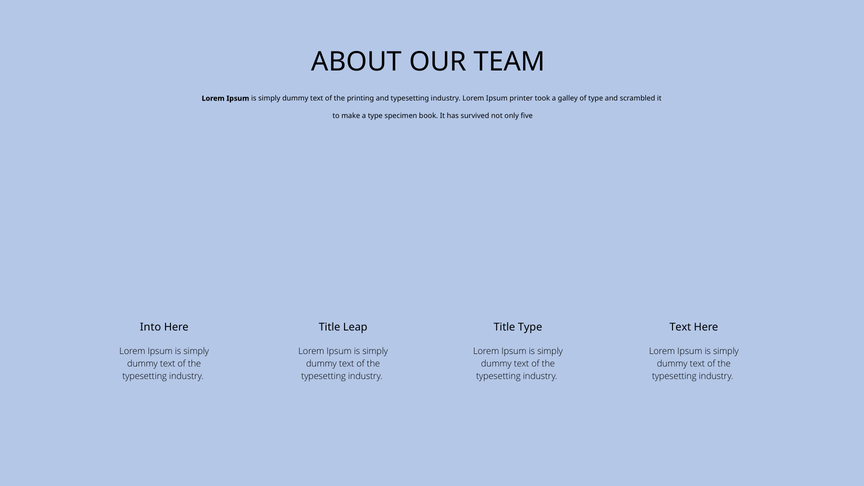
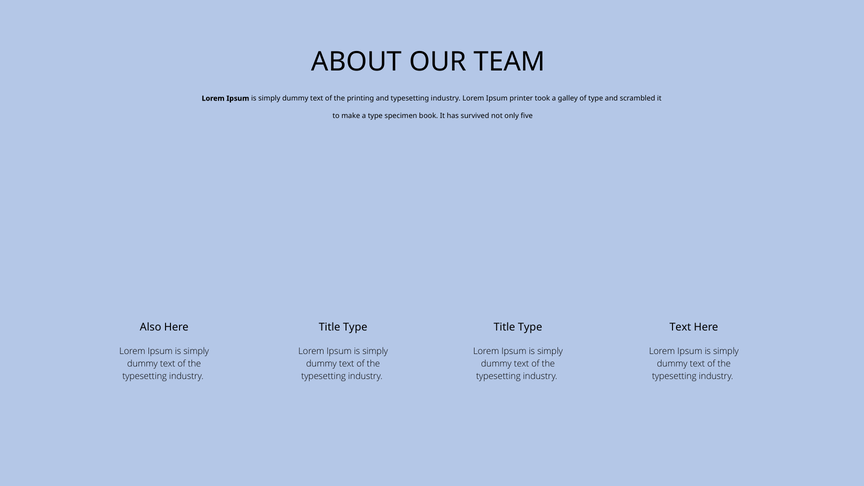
Into: Into -> Also
Leap at (355, 327): Leap -> Type
